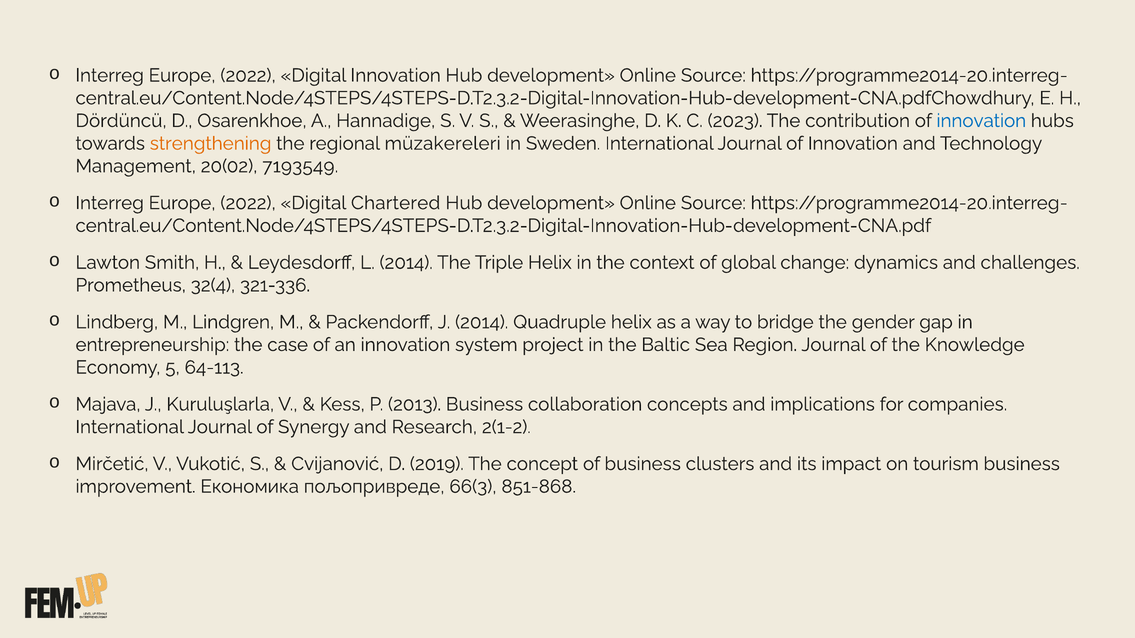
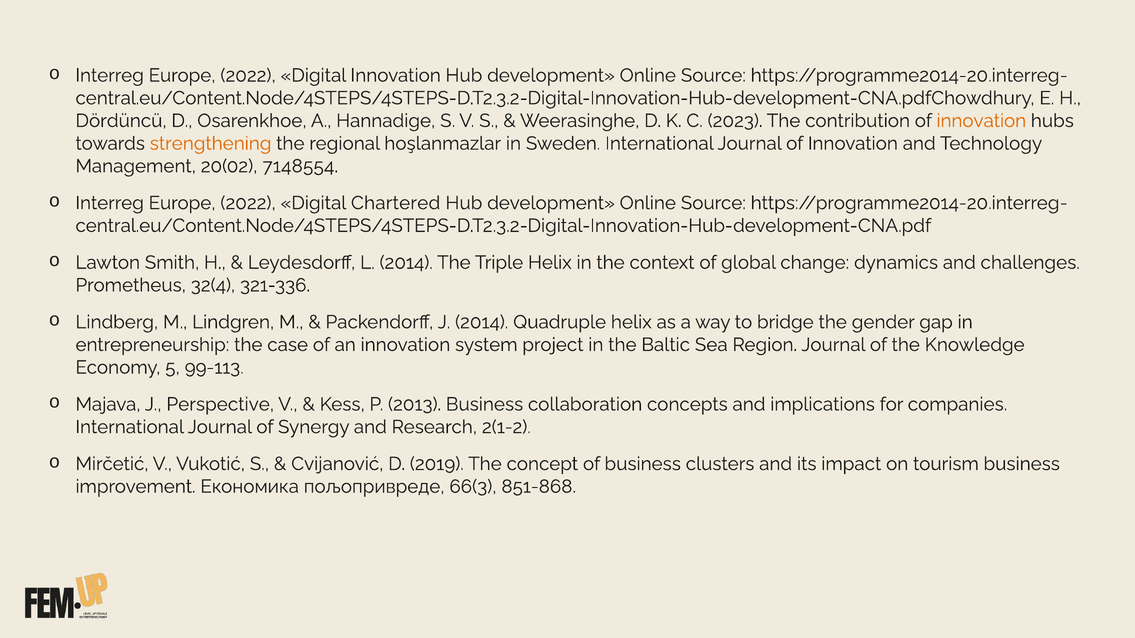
innovation at (981, 121) colour: blue -> orange
müzakereleri: müzakereleri -> hoşlanmazlar
7193549: 7193549 -> 7148554
64-113: 64-113 -> 99-113
Kuruluşlarla: Kuruluşlarla -> Perspective
